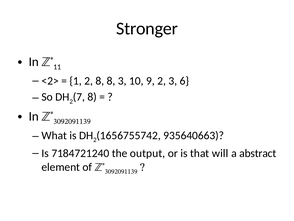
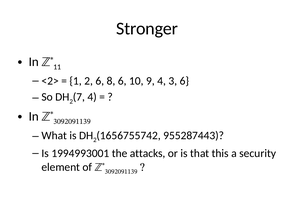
2 8: 8 -> 6
8 3: 3 -> 6
9 2: 2 -> 4
7 8: 8 -> 4
935640663: 935640663 -> 955287443
7184721240: 7184721240 -> 1994993001
output: output -> attacks
will: will -> this
abstract: abstract -> security
